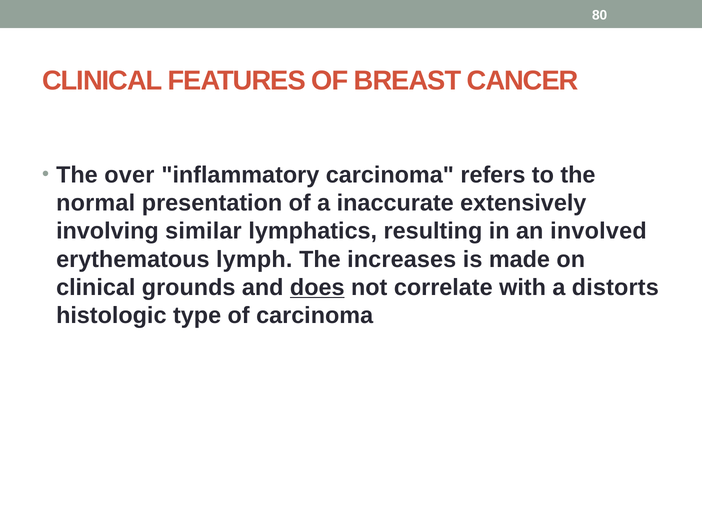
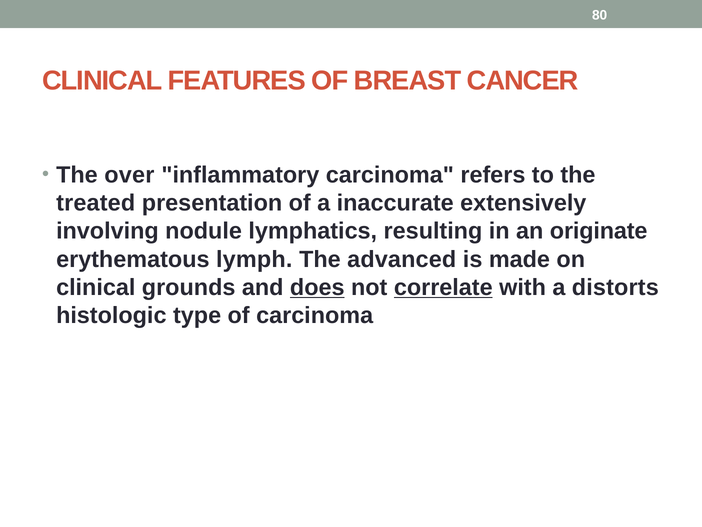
normal: normal -> treated
similar: similar -> nodule
involved: involved -> originate
increases: increases -> advanced
correlate underline: none -> present
